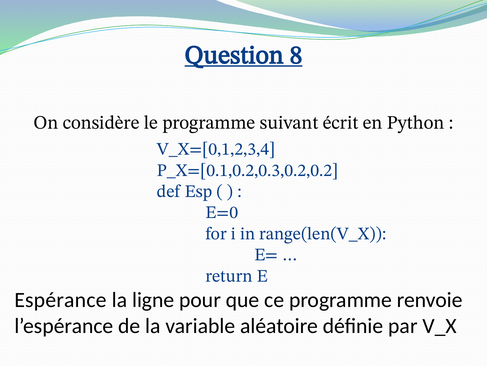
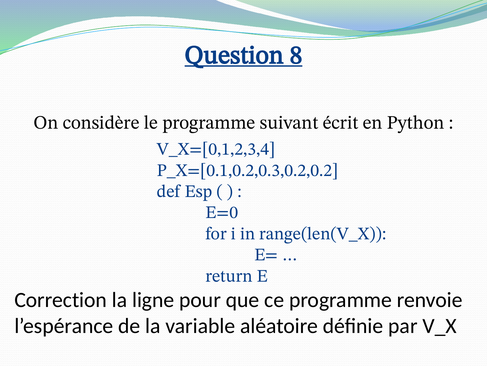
Espérance: Espérance -> Correction
